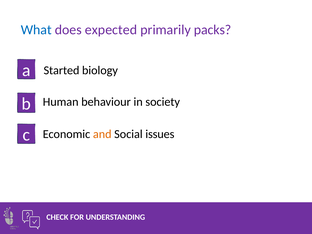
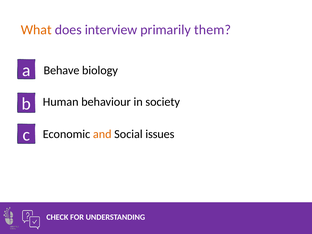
What colour: blue -> orange
expected: expected -> interview
packs: packs -> them
Started: Started -> Behave
